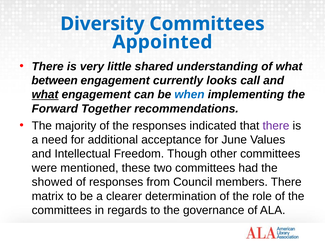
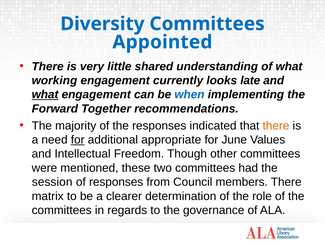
between: between -> working
call: call -> late
there at (276, 126) colour: purple -> orange
for at (78, 140) underline: none -> present
acceptance: acceptance -> appropriate
showed: showed -> session
